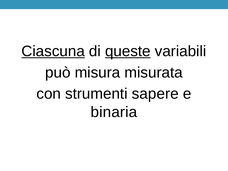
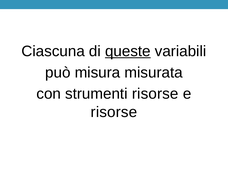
Ciascuna underline: present -> none
strumenti sapere: sapere -> risorse
binaria at (114, 112): binaria -> risorse
